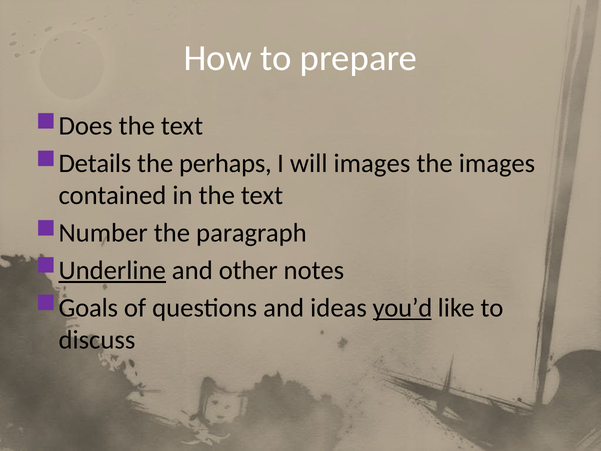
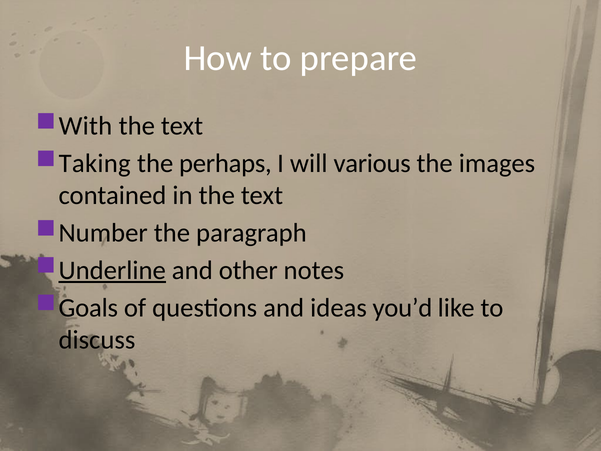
Does: Does -> With
Details: Details -> Taking
will images: images -> various
you’d underline: present -> none
